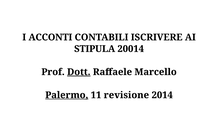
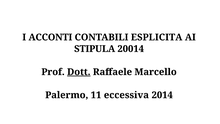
ISCRIVERE: ISCRIVERE -> ESPLICITA
Palermo underline: present -> none
revisione: revisione -> eccessiva
